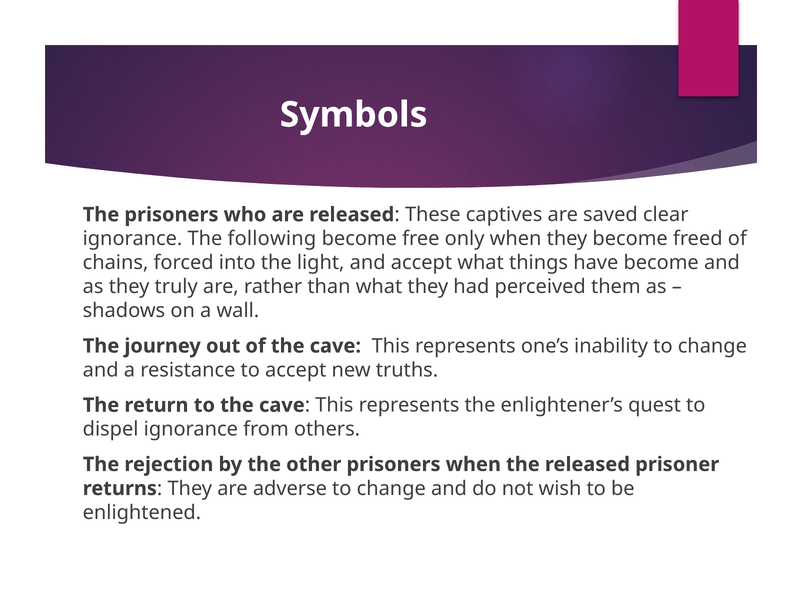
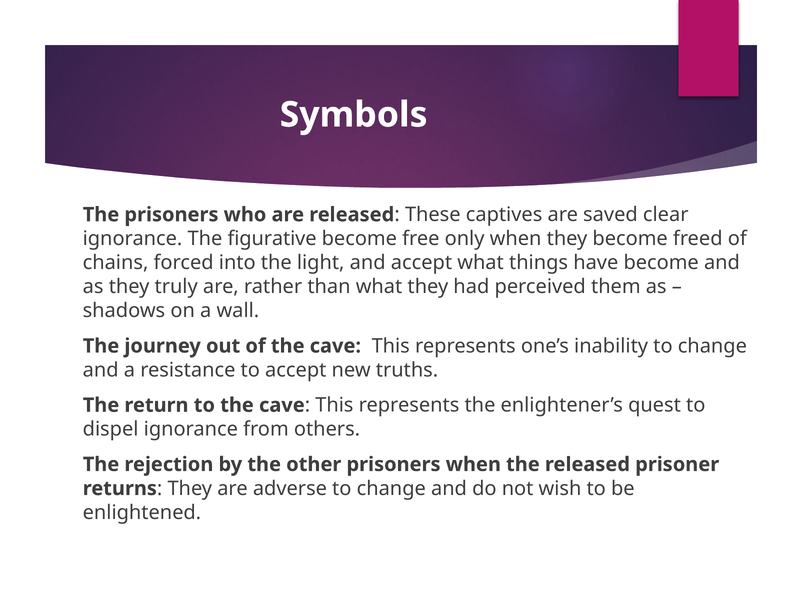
following: following -> figurative
